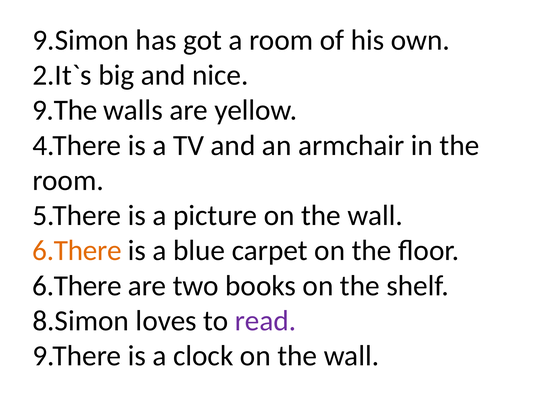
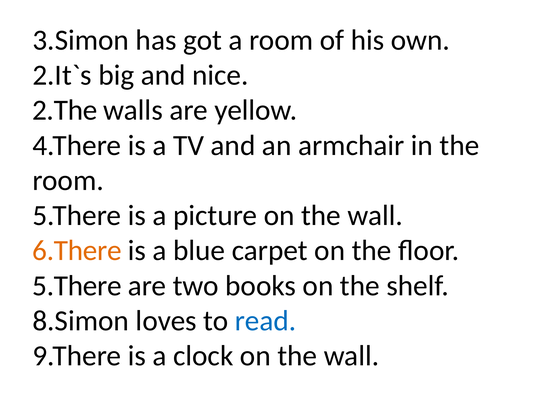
9.Simon: 9.Simon -> 3.Simon
9.The: 9.The -> 2.The
6.There at (77, 286): 6.There -> 5.There
read colour: purple -> blue
